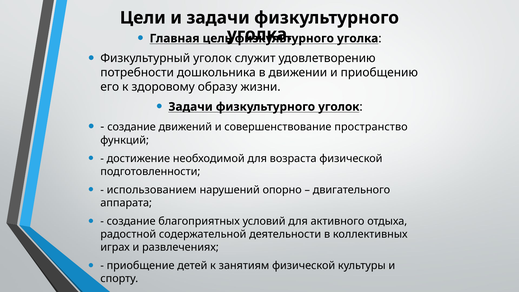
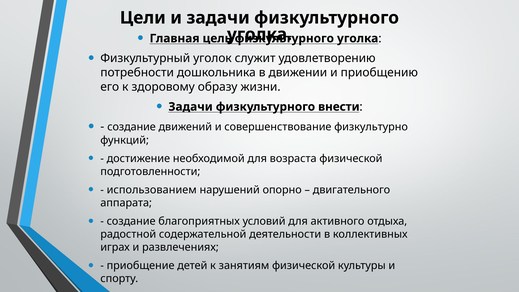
физкультурного уголок: уголок -> внести
пространство: пространство -> физкультурно
